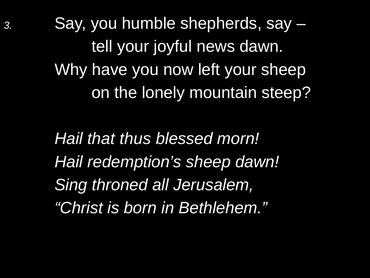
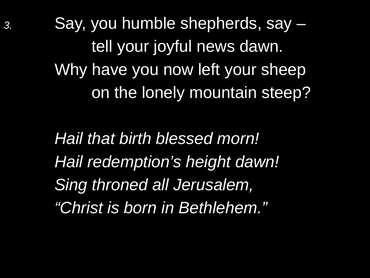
thus: thus -> birth
redemption’s sheep: sheep -> height
